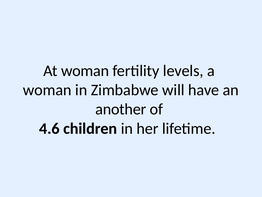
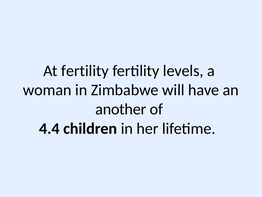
At woman: woman -> fertility
4.6: 4.6 -> 4.4
